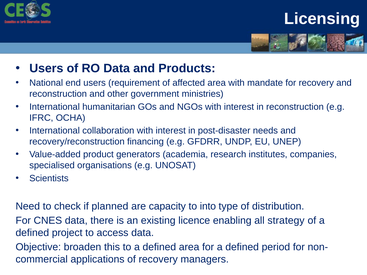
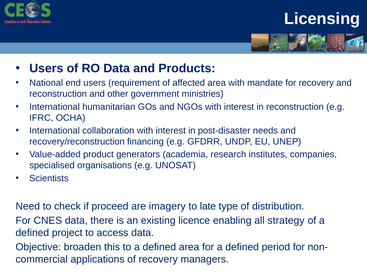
planned: planned -> proceed
capacity: capacity -> imagery
into: into -> late
